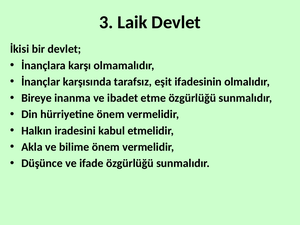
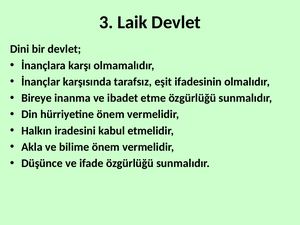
İkisi: İkisi -> Dini
